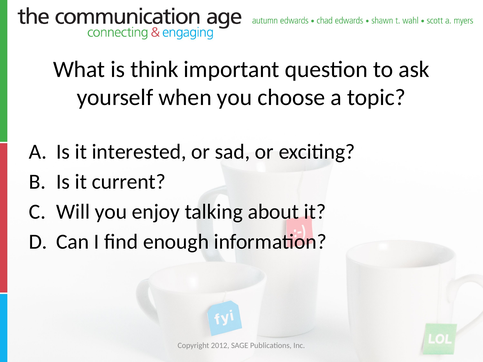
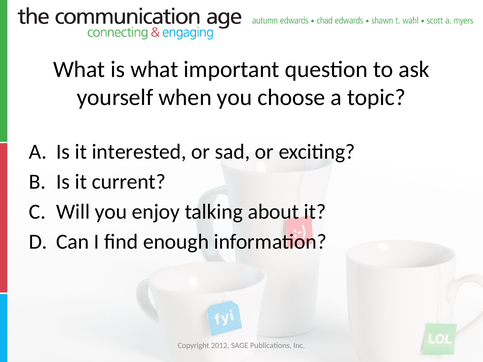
is think: think -> what
